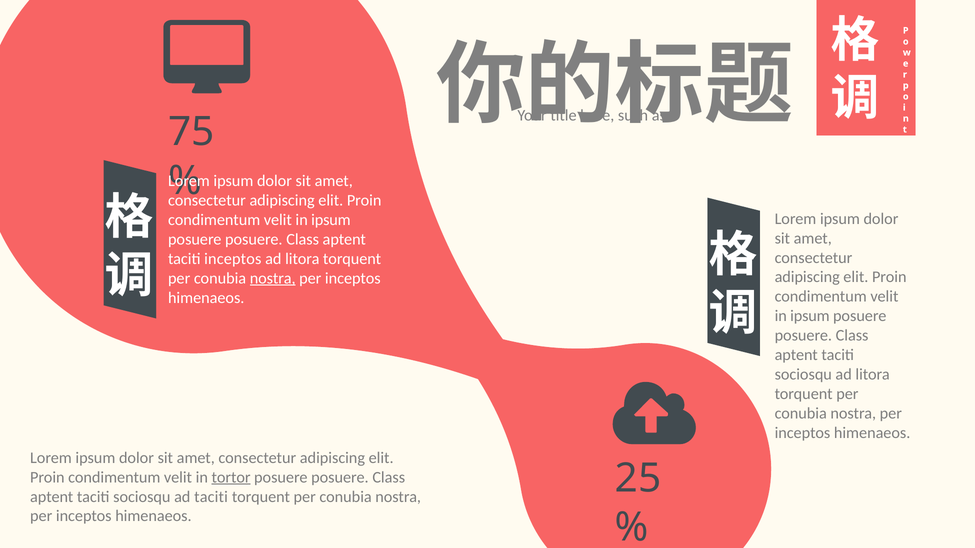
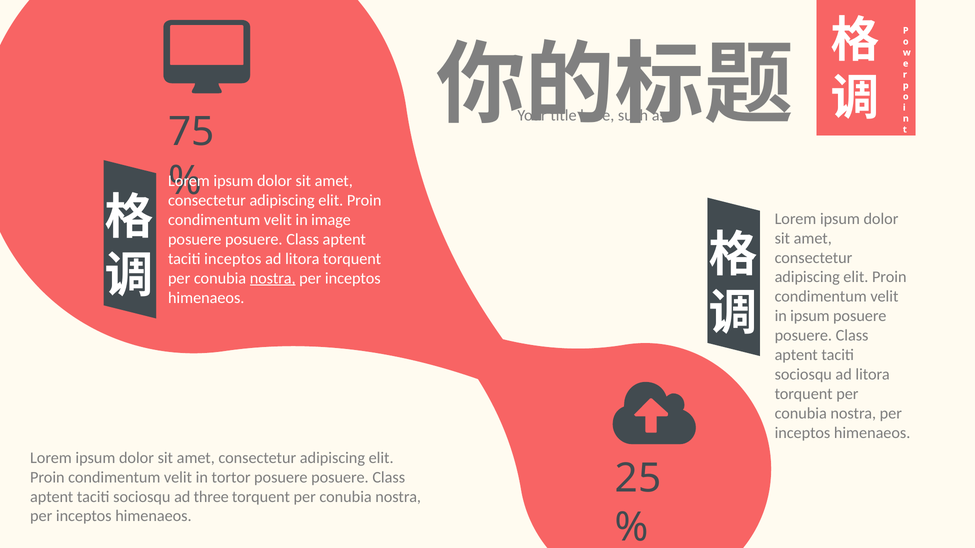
ipsum at (331, 220): ipsum -> image
tortor underline: present -> none
ad taciti: taciti -> three
